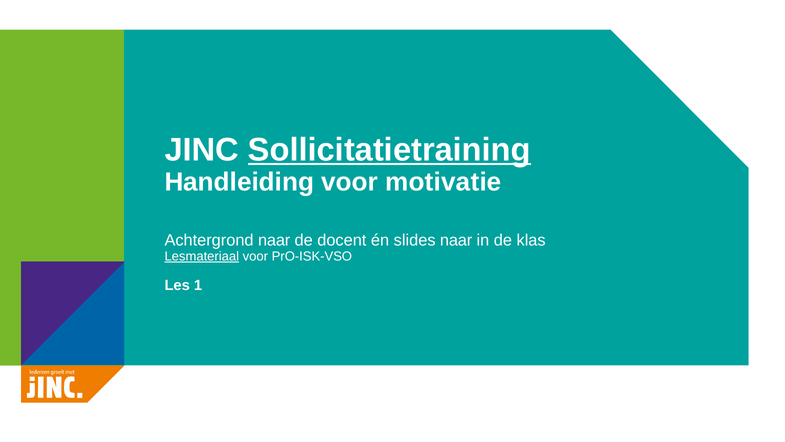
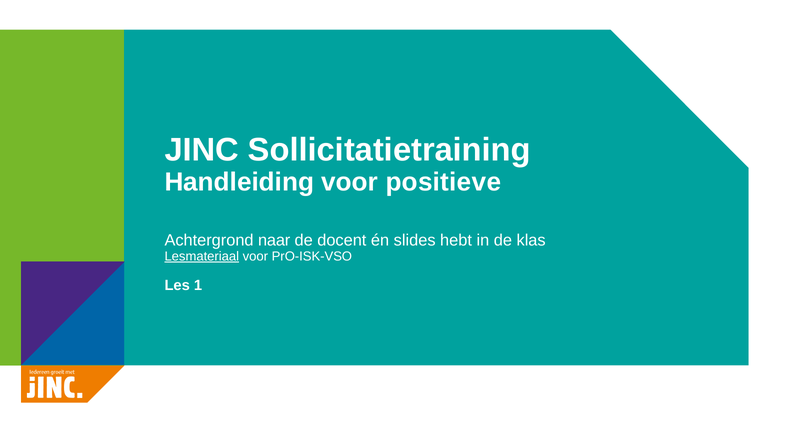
Sollicitatietraining underline: present -> none
motivatie: motivatie -> positieve
slides naar: naar -> hebt
